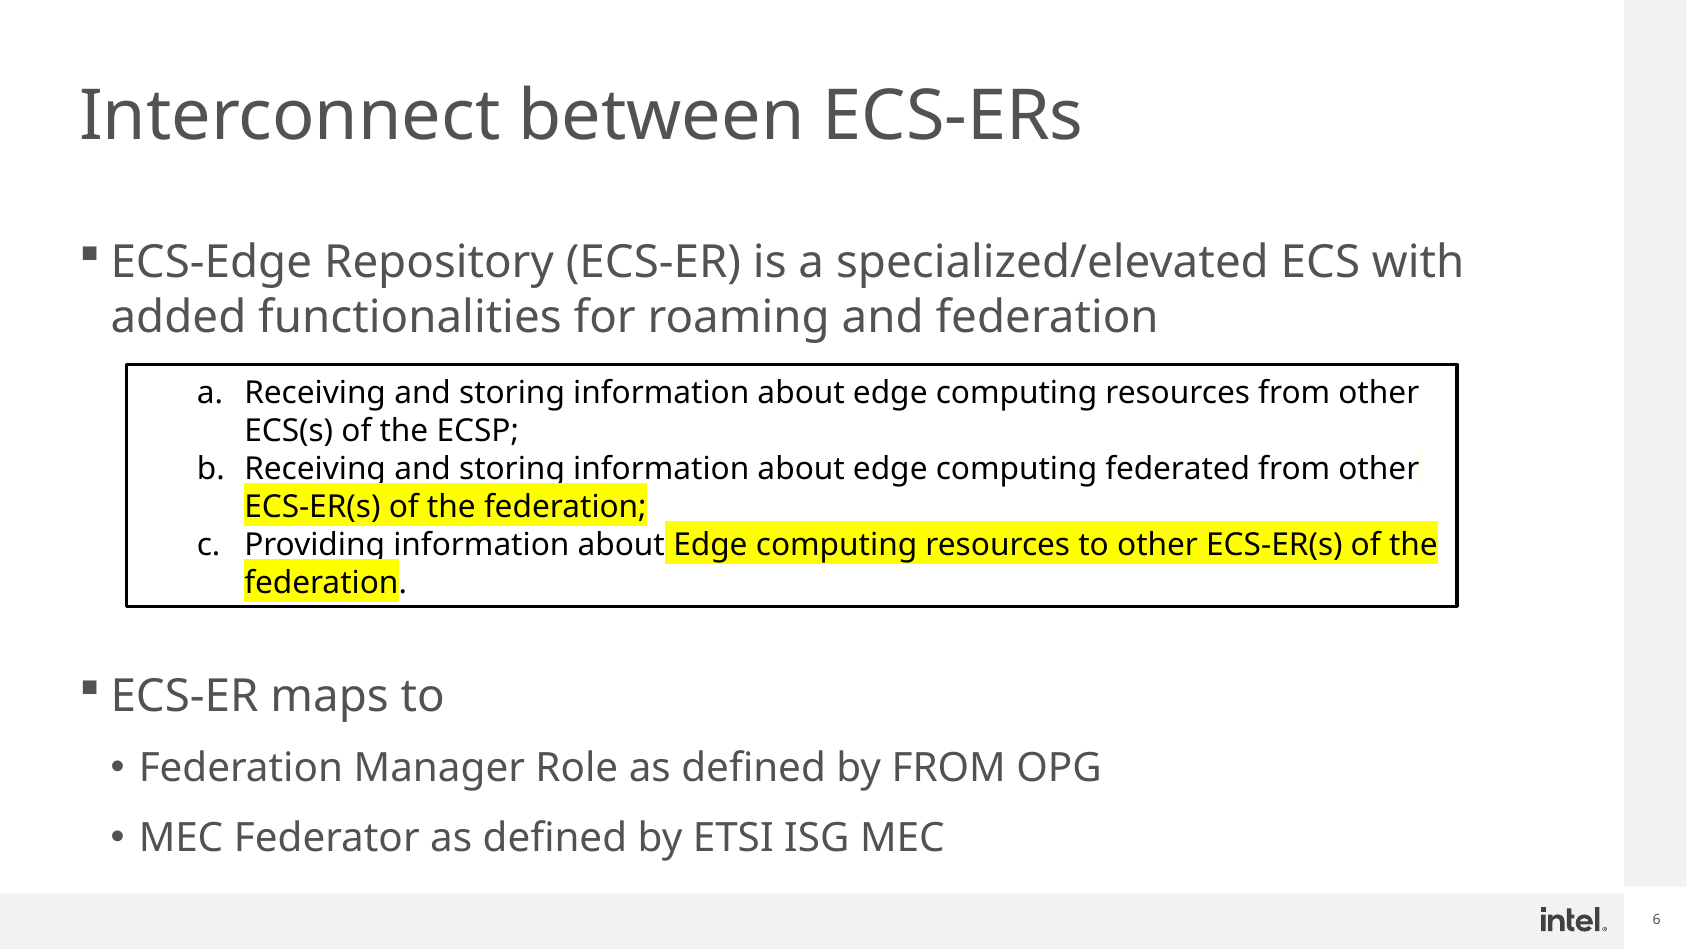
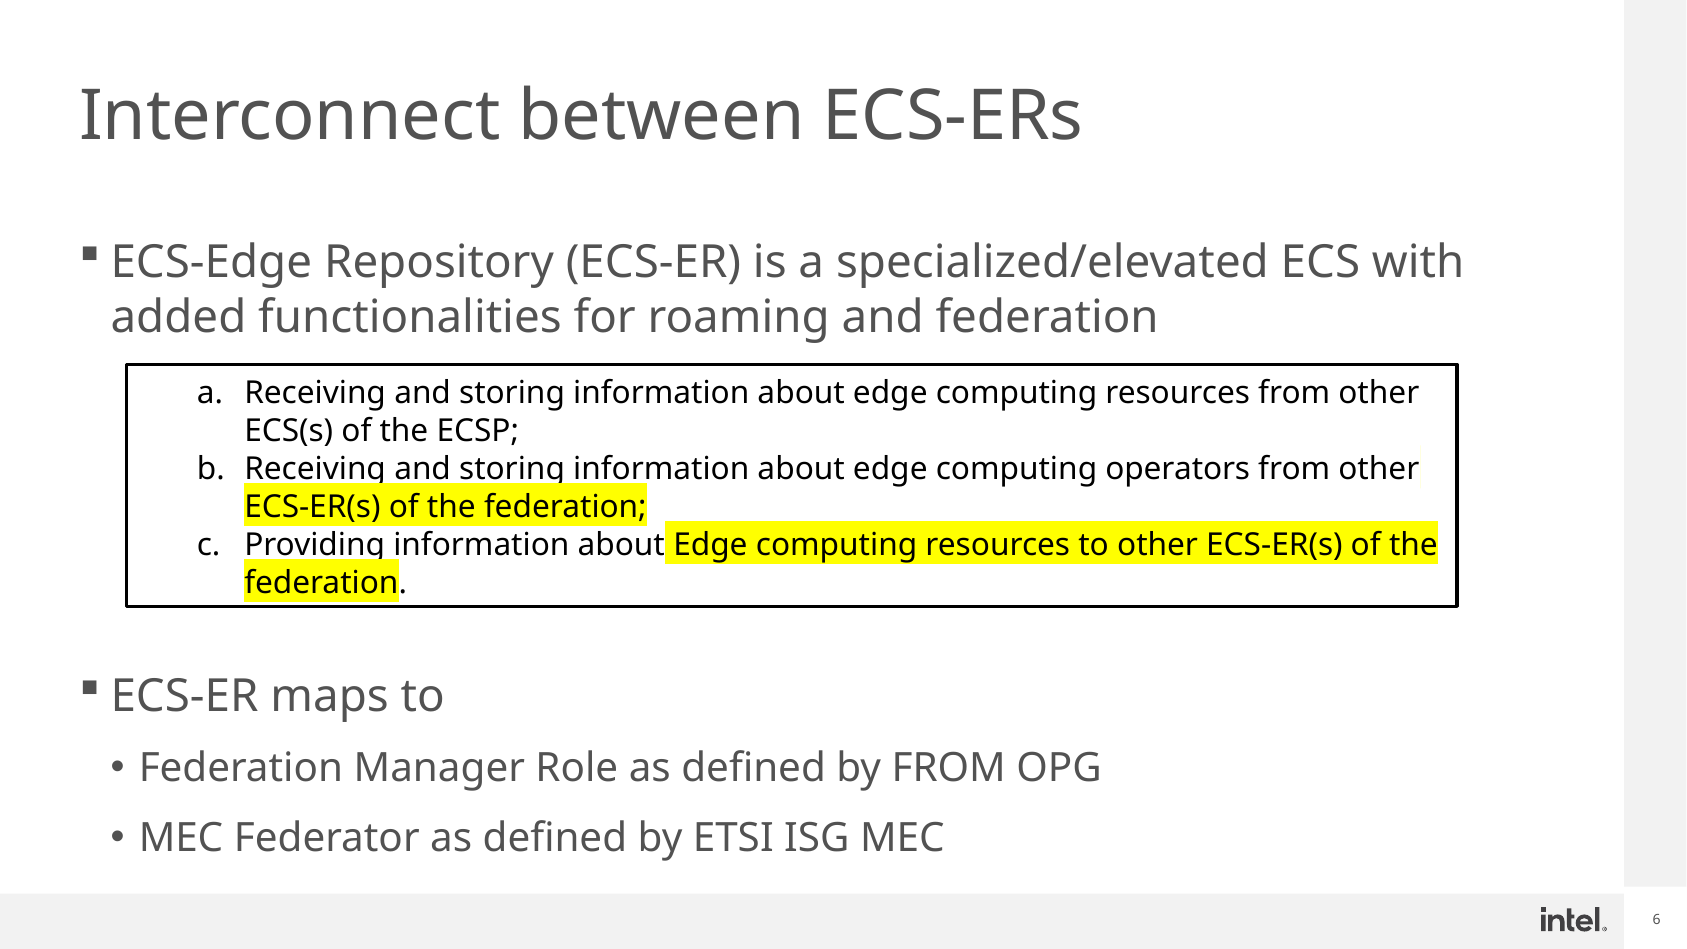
federated: federated -> operators
